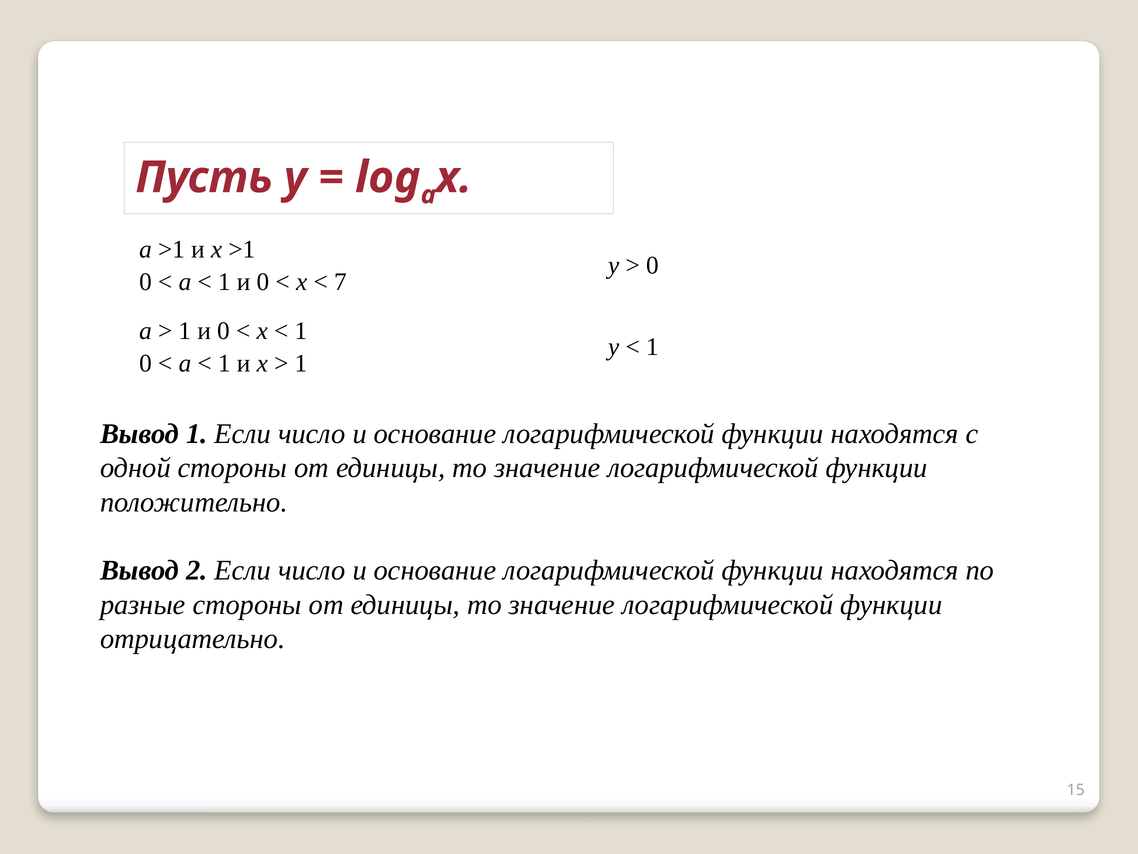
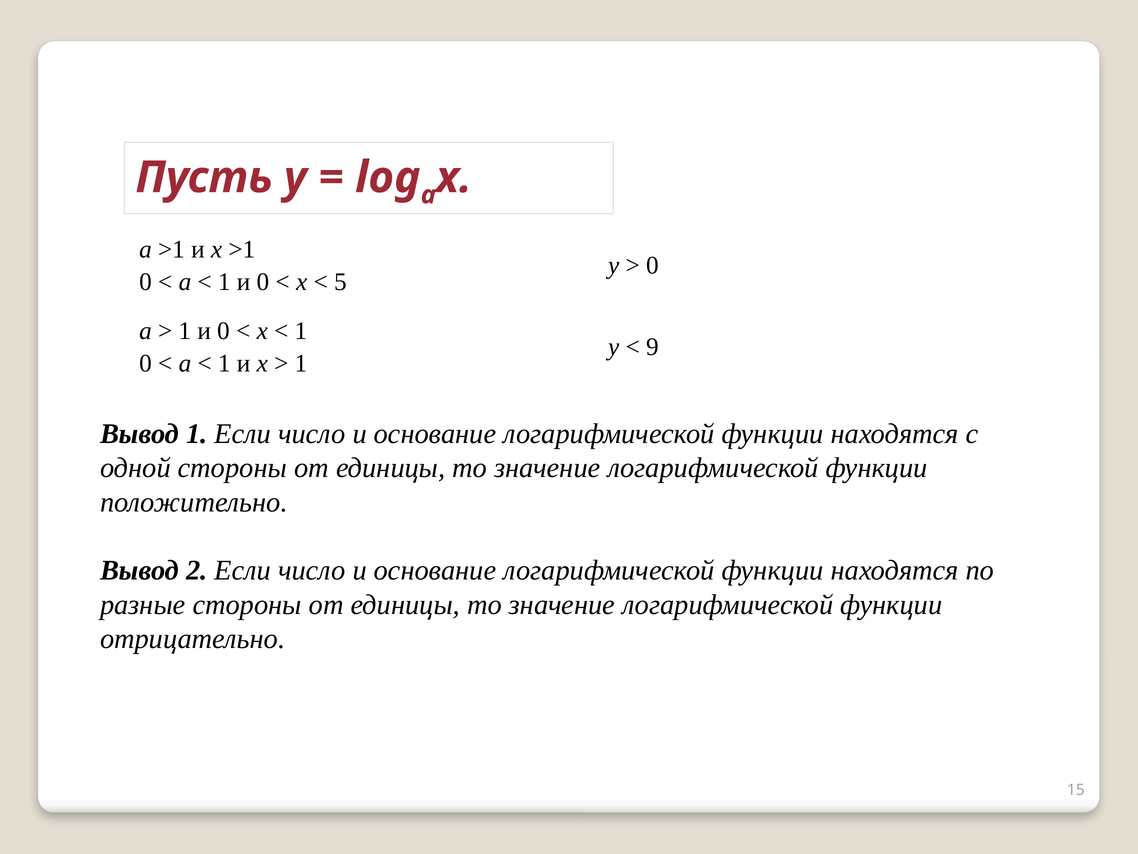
7: 7 -> 5
1 at (652, 347): 1 -> 9
